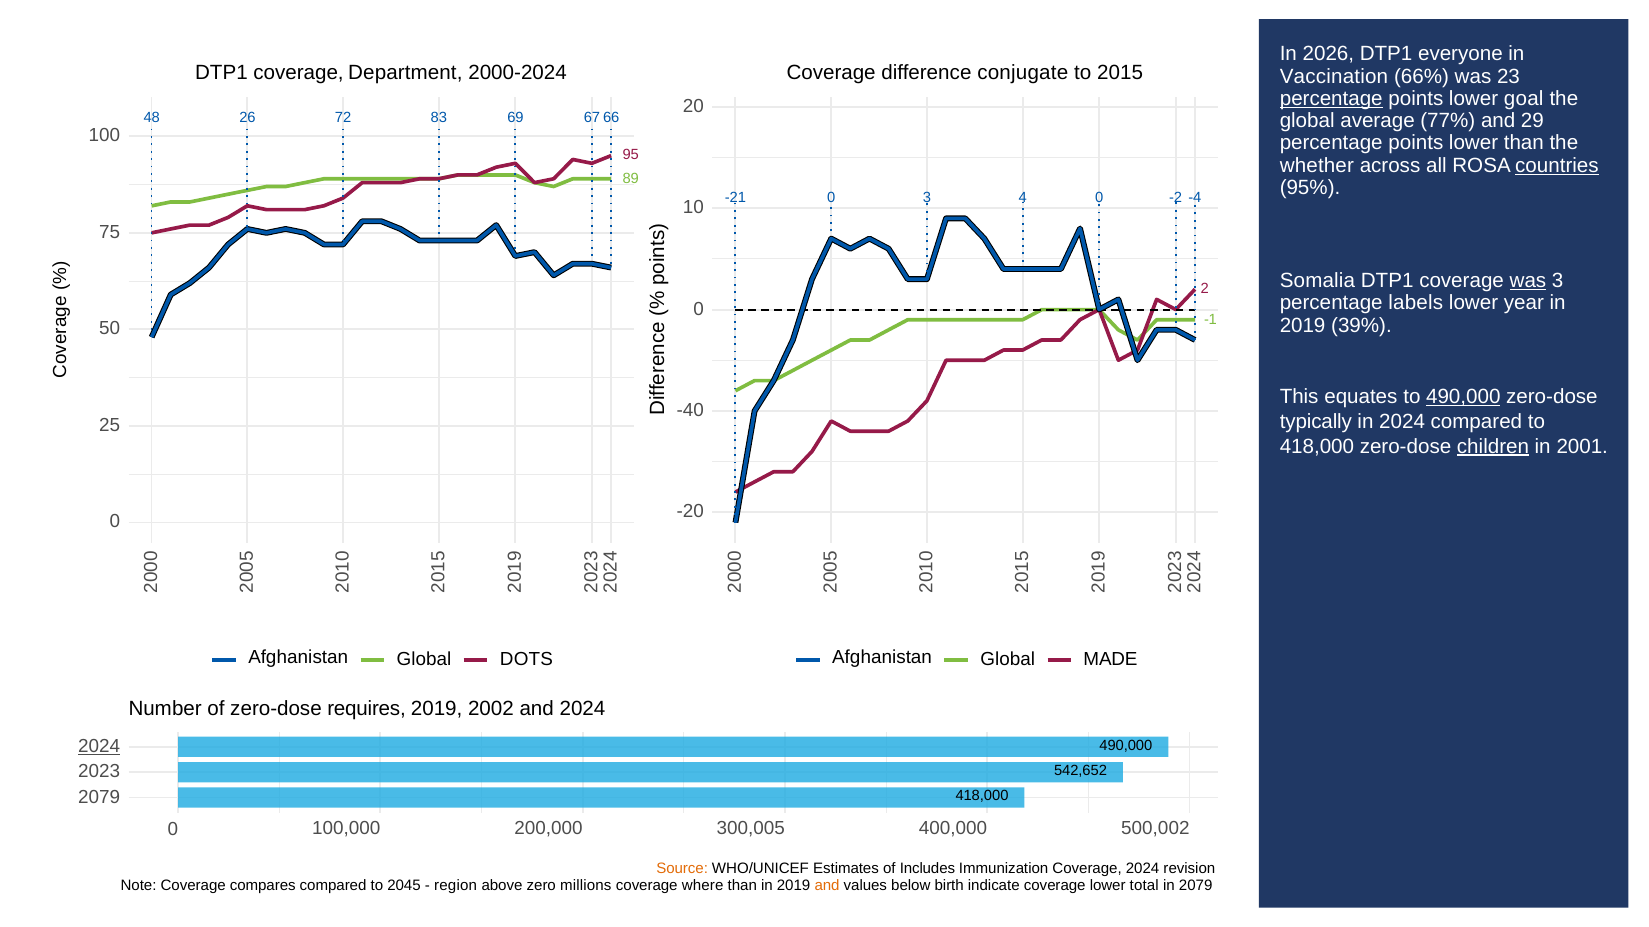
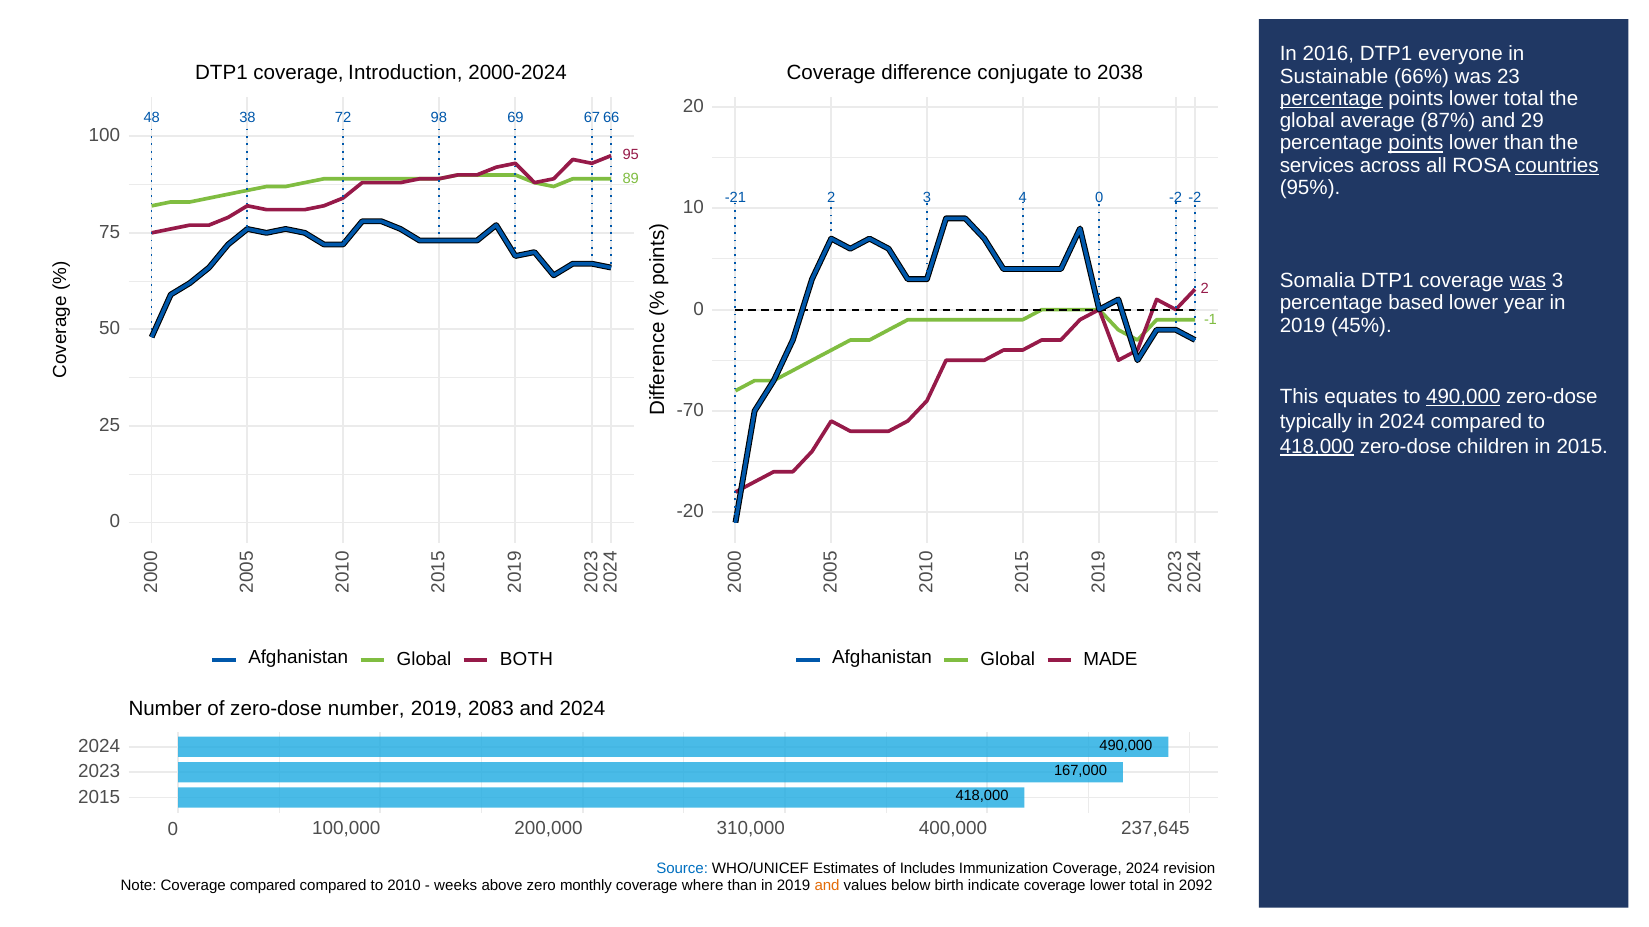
2026: 2026 -> 2016
Department: Department -> Introduction
2015: 2015 -> 2038
Vaccination: Vaccination -> Sustainable
points lower goal: goal -> total
26: 26 -> 38
83: 83 -> 98
77%: 77% -> 87%
points at (1416, 143) underline: none -> present
whether: whether -> services
-21 0: 0 -> 2
-2 -4: -4 -> -2
labels: labels -> based
39%: 39% -> 45%
-40: -40 -> -70
418,000 at (1317, 447) underline: none -> present
children underline: present -> none
in 2001: 2001 -> 2015
DOTS: DOTS -> BOTH
zero-dose requires: requires -> number
2002: 2002 -> 2083
2024 at (99, 747) underline: present -> none
542,652: 542,652 -> 167,000
2079 at (99, 797): 2079 -> 2015
300,005: 300,005 -> 310,000
500,002: 500,002 -> 237,645
Source colour: orange -> blue
Coverage compares: compares -> compared
2045: 2045 -> 2010
region: region -> weeks
millions: millions -> monthly
in 2079: 2079 -> 2092
